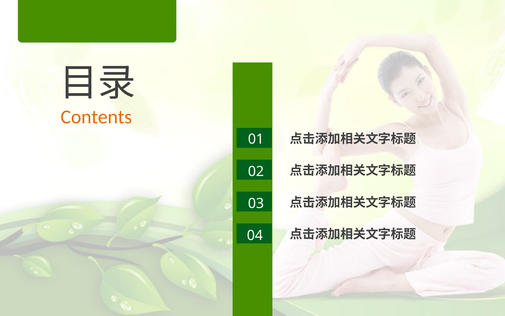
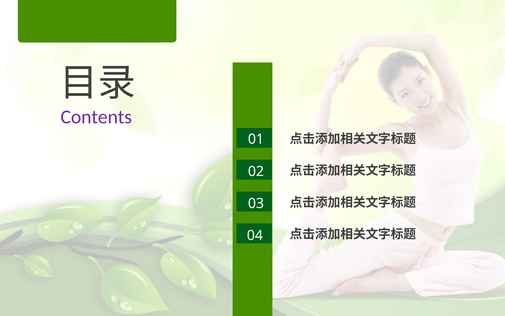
Contents colour: orange -> purple
